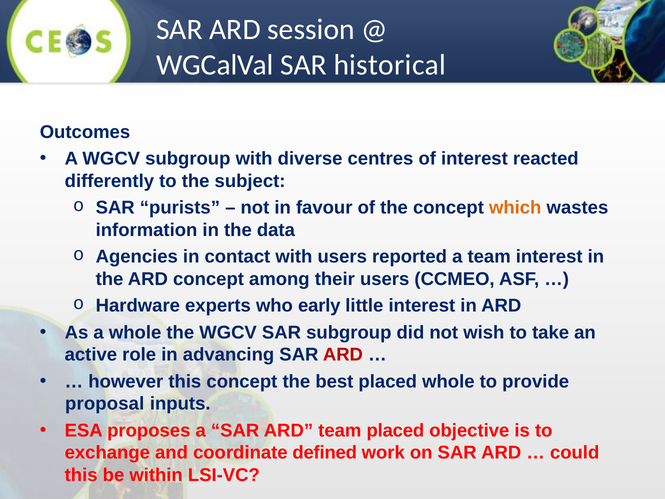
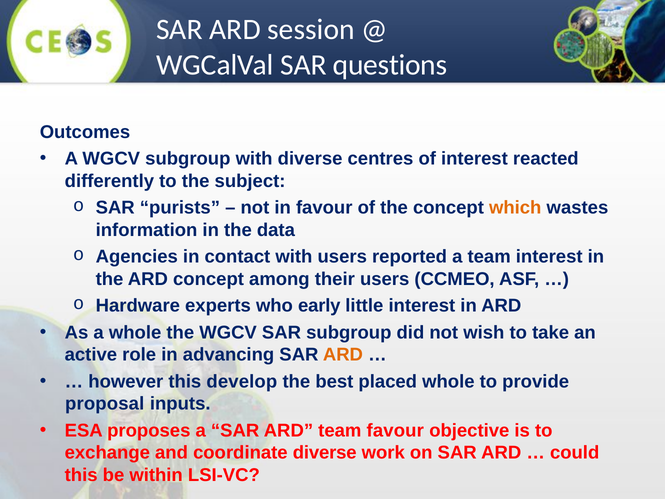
historical: historical -> questions
ARD at (343, 355) colour: red -> orange
this concept: concept -> develop
team placed: placed -> favour
coordinate defined: defined -> diverse
